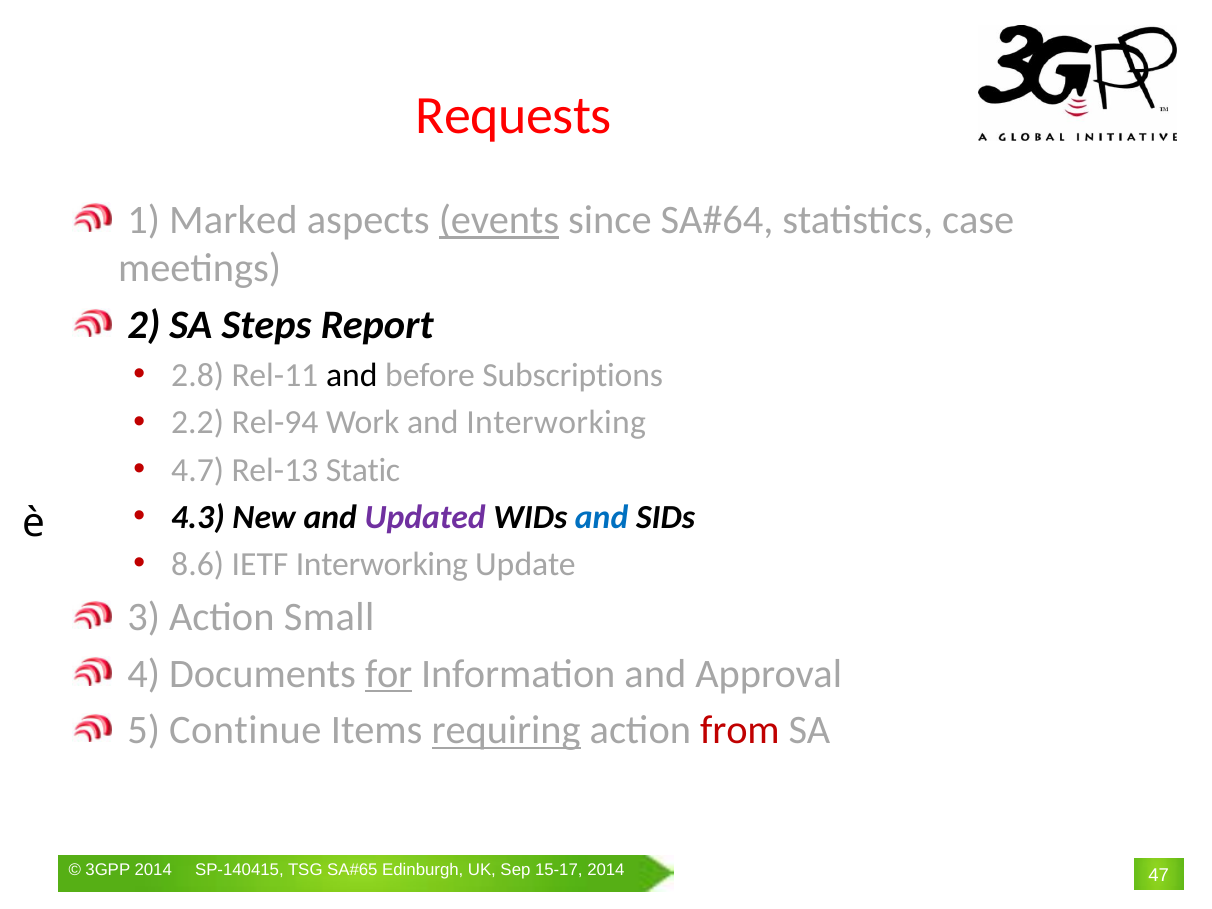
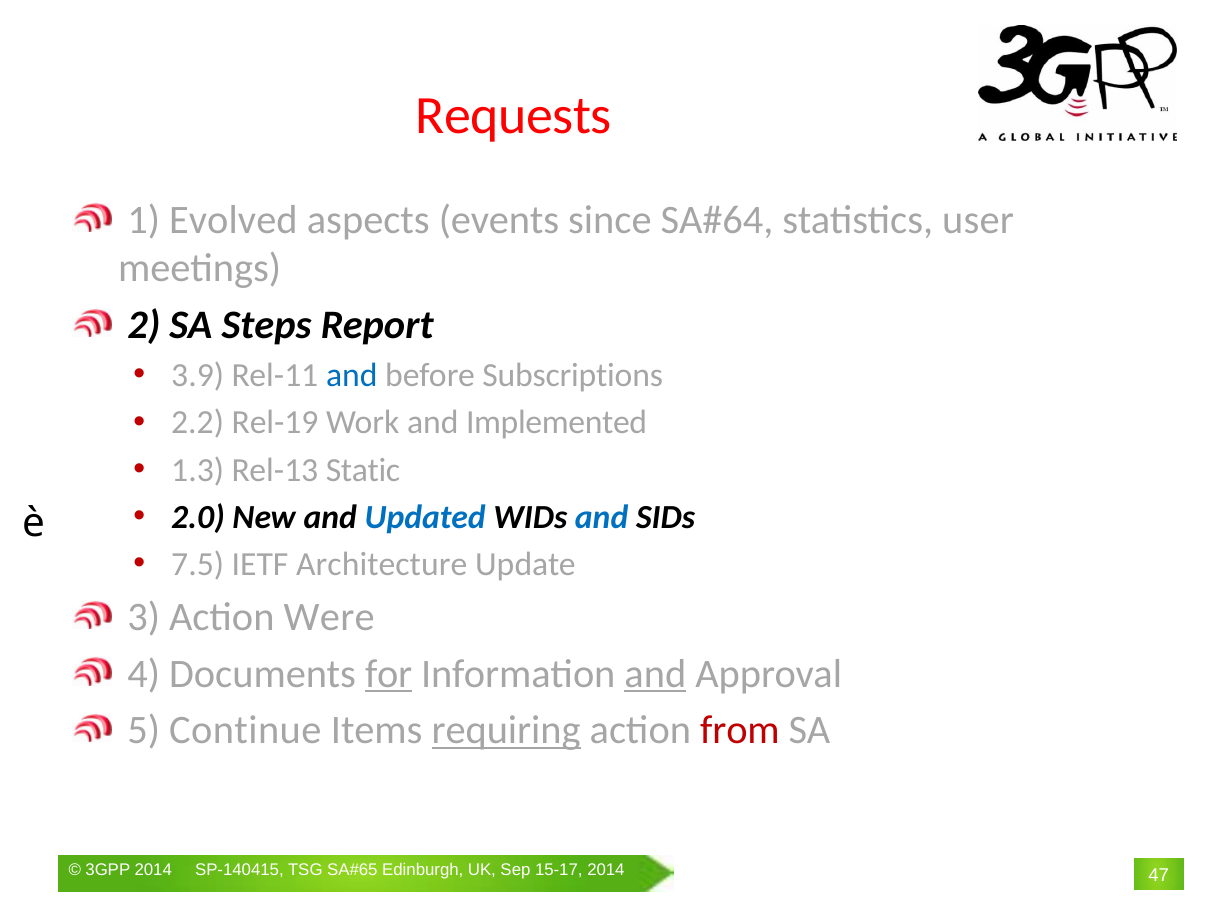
Marked: Marked -> Evolved
events underline: present -> none
case: case -> user
2.8: 2.8 -> 3.9
and at (352, 376) colour: black -> blue
Rel-94: Rel-94 -> Rel-19
and Interworking: Interworking -> Implemented
4.7: 4.7 -> 1.3
4.3: 4.3 -> 2.0
Updated colour: purple -> blue
8.6: 8.6 -> 7.5
IETF Interworking: Interworking -> Architecture
Small: Small -> Were
and at (655, 674) underline: none -> present
